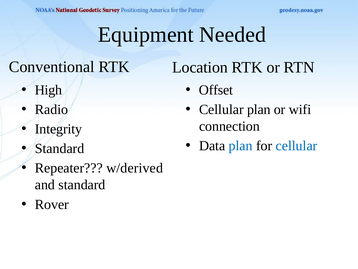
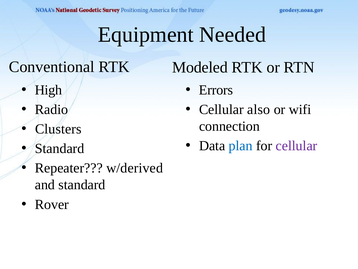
Location: Location -> Modeled
Offset: Offset -> Errors
Cellular plan: plan -> also
Integrity: Integrity -> Clusters
cellular at (296, 146) colour: blue -> purple
